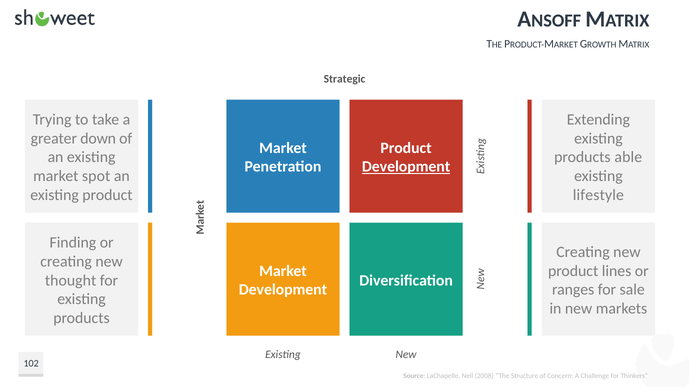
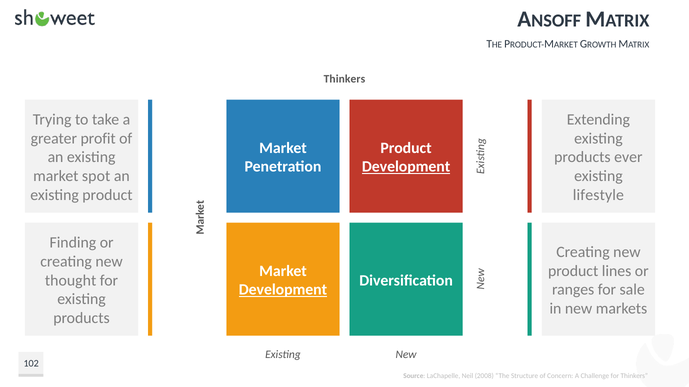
Strategic at (345, 79): Strategic -> Thinkers
down: down -> profit
able: able -> ever
Development at (283, 290) underline: none -> present
